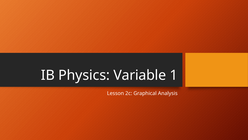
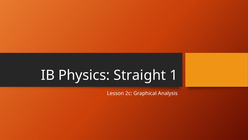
Variable: Variable -> Straight
